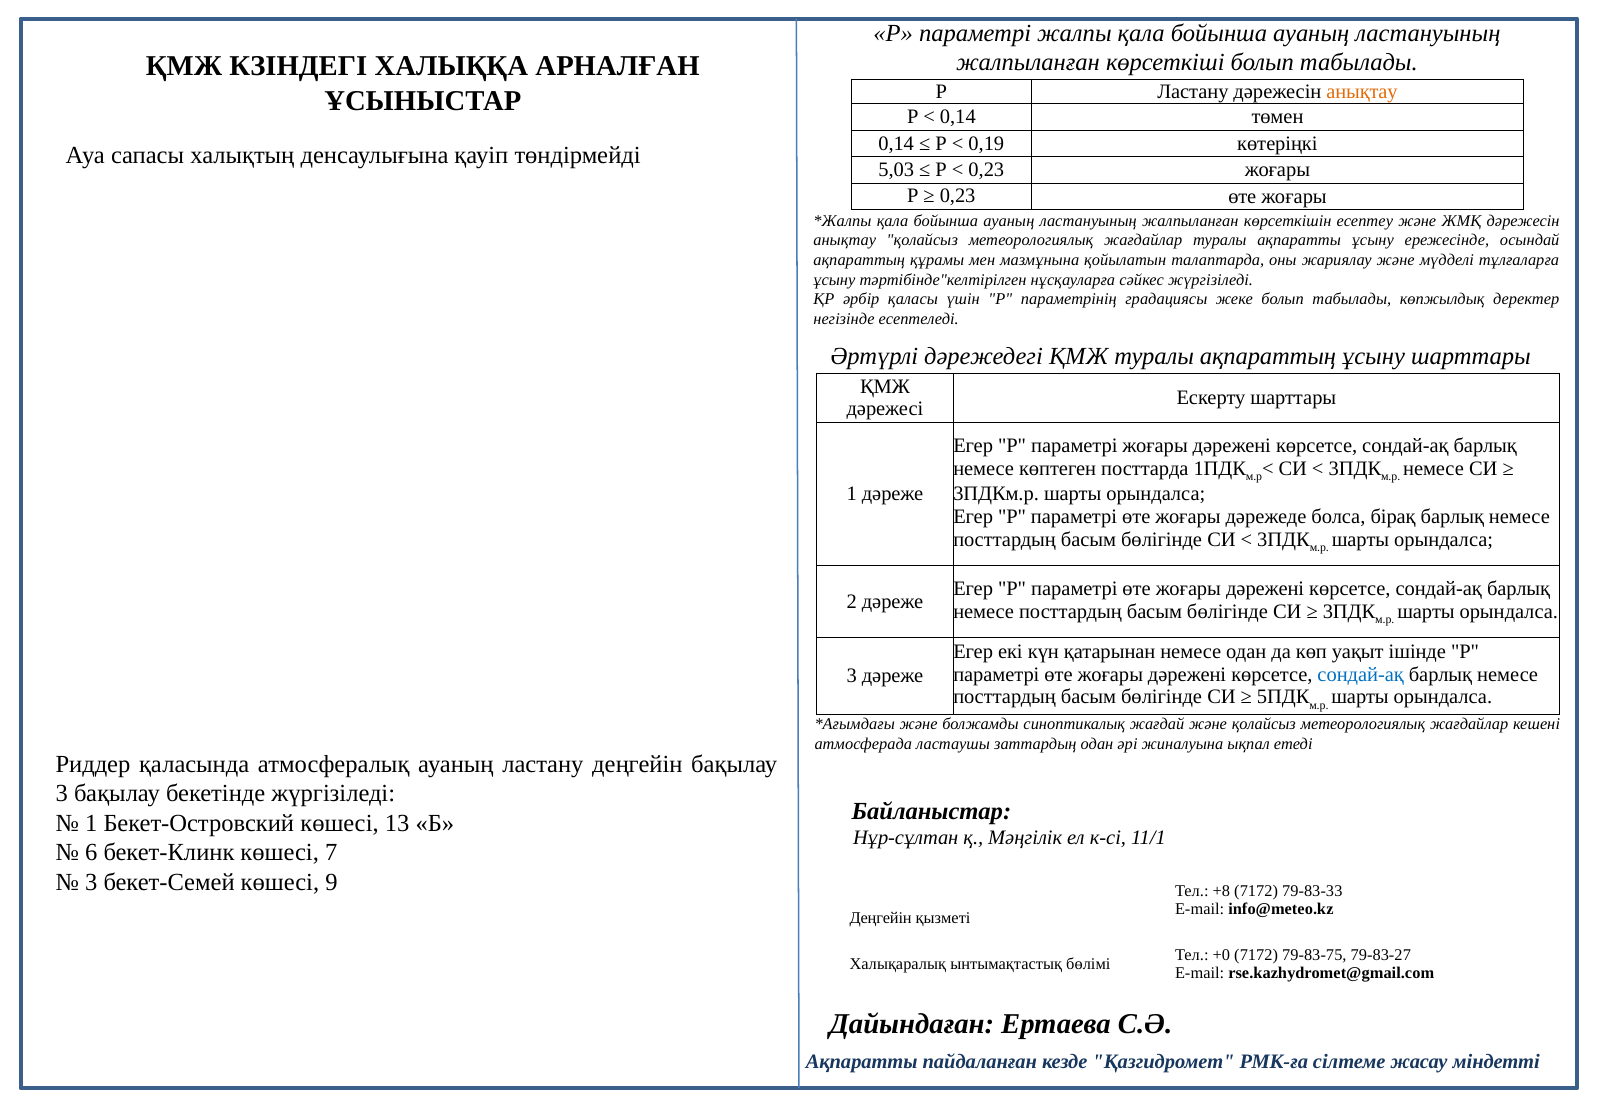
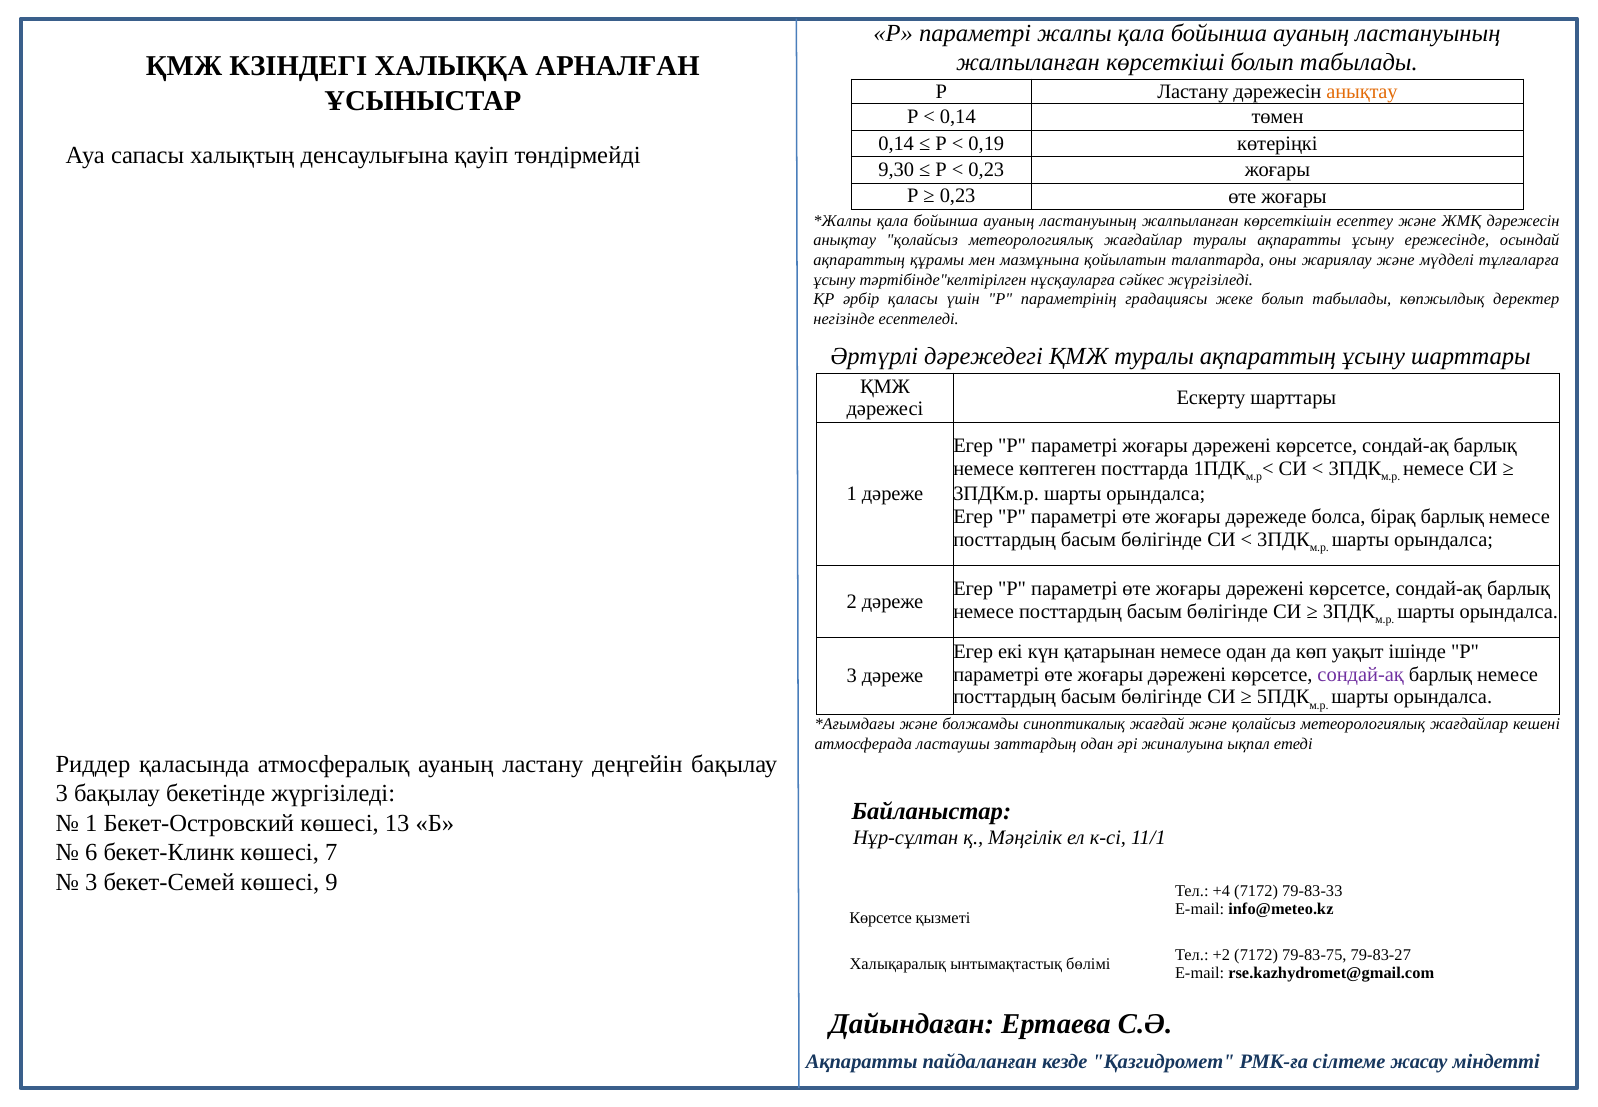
5,03: 5,03 -> 9,30
сондай-ақ at (1361, 674) colour: blue -> purple
+8: +8 -> +4
Деңгейін at (881, 918): Деңгейін -> Көрсетсе
+0: +0 -> +2
